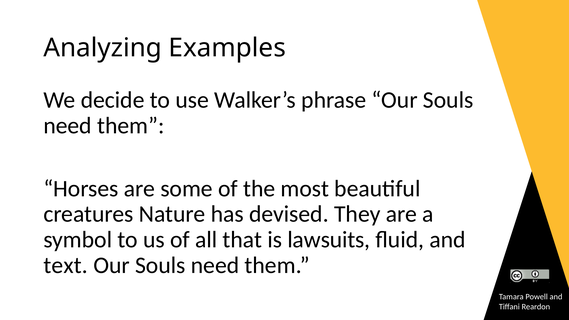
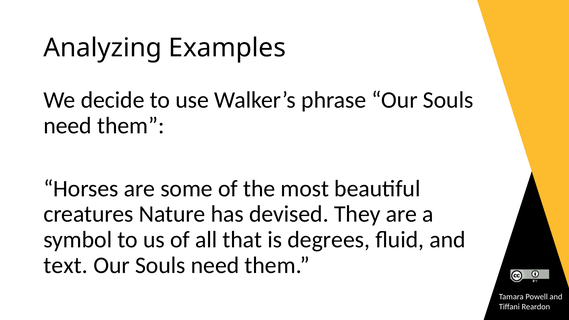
lawsuits: lawsuits -> degrees
